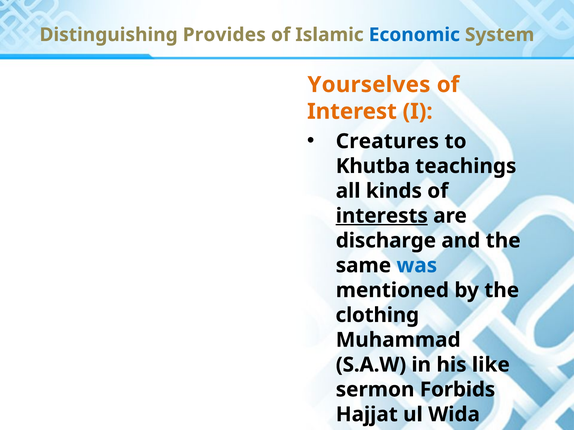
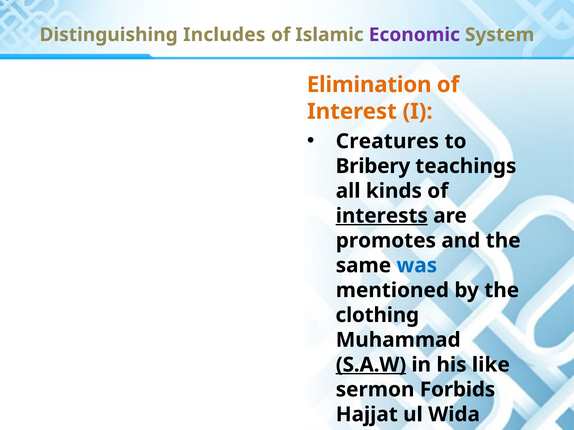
Provides: Provides -> Includes
Economic colour: blue -> purple
Yourselves: Yourselves -> Elimination
Khutba: Khutba -> Bribery
discharge: discharge -> promotes
S.A.W underline: none -> present
